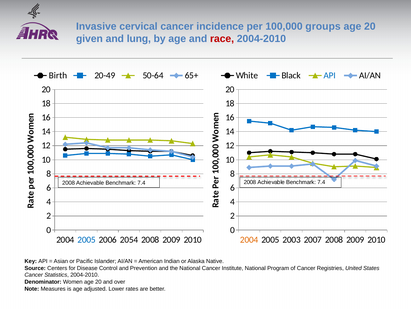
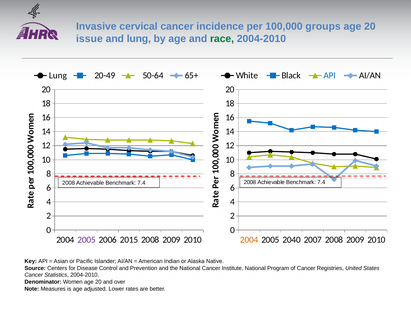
given: given -> issue
race colour: red -> green
Birth at (58, 75): Birth -> Lung
2005 at (86, 239) colour: blue -> purple
2054: 2054 -> 2015
2003: 2003 -> 2040
